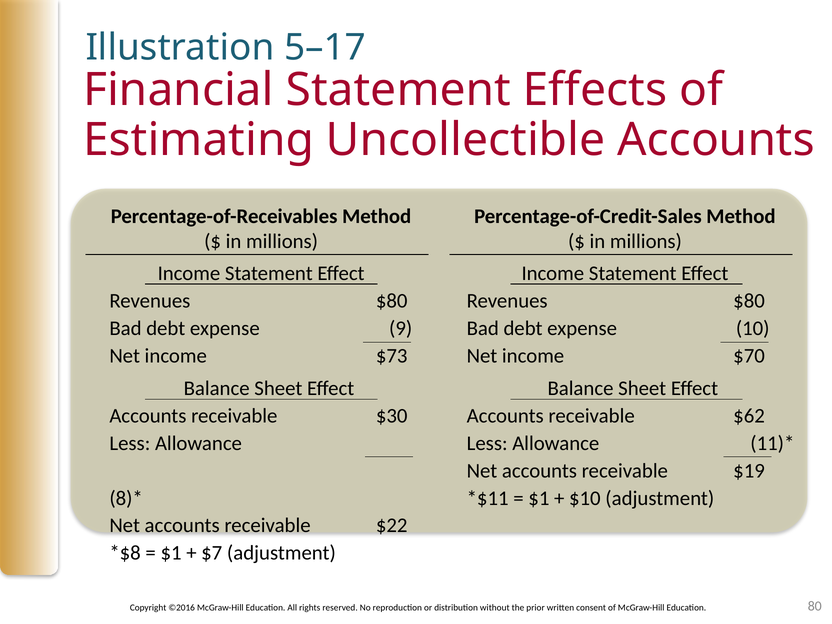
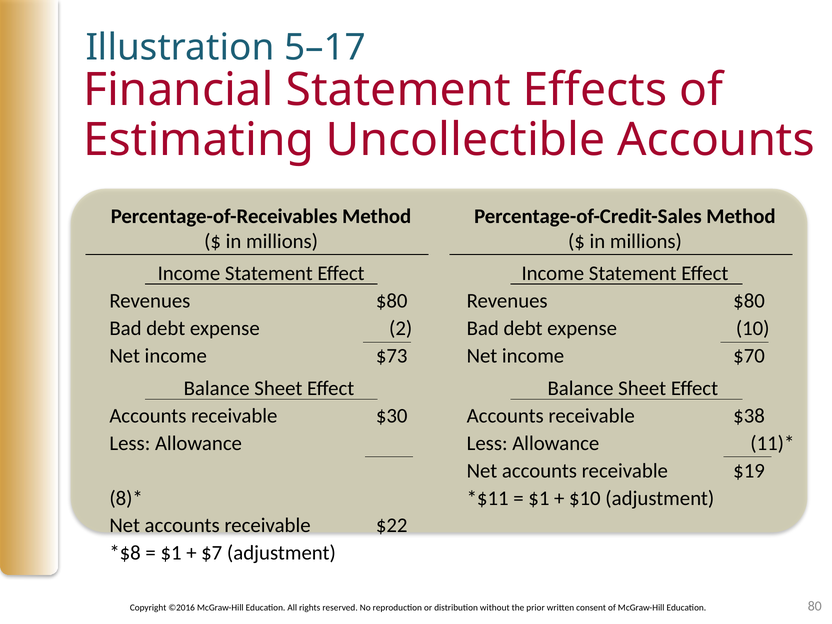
9: 9 -> 2
$62: $62 -> $38
